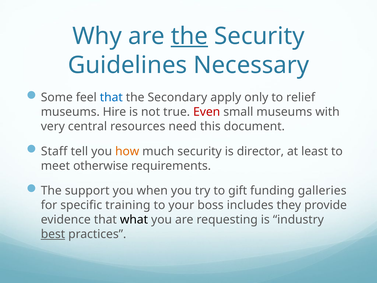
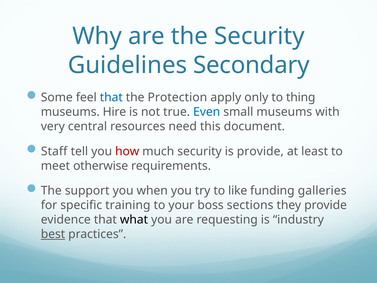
the at (189, 36) underline: present -> none
Necessary: Necessary -> Secondary
Secondary: Secondary -> Protection
relief: relief -> thing
Even colour: red -> blue
how colour: orange -> red
is director: director -> provide
gift: gift -> like
includes: includes -> sections
